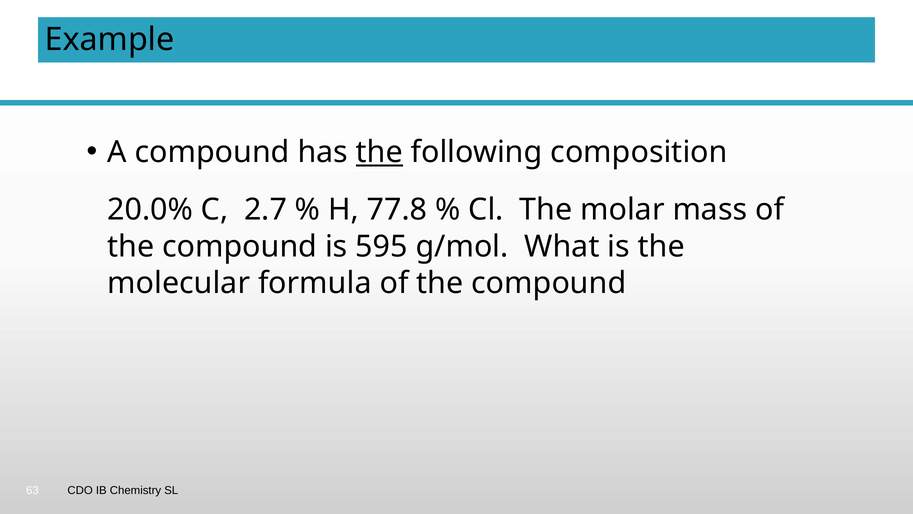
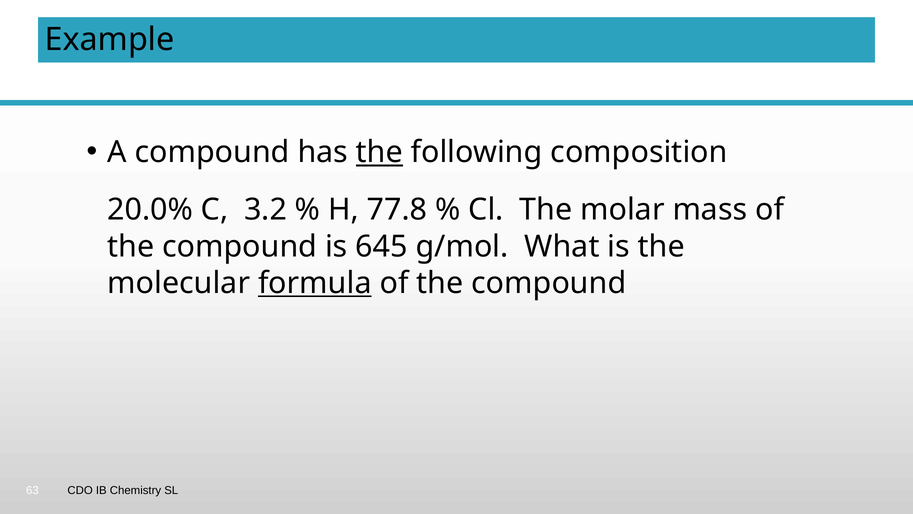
2.7: 2.7 -> 3.2
595: 595 -> 645
formula underline: none -> present
